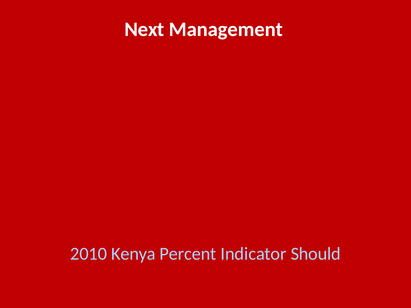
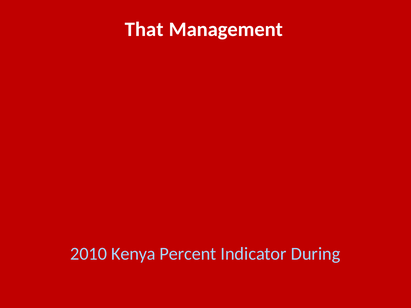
Next: Next -> That
Should: Should -> During
